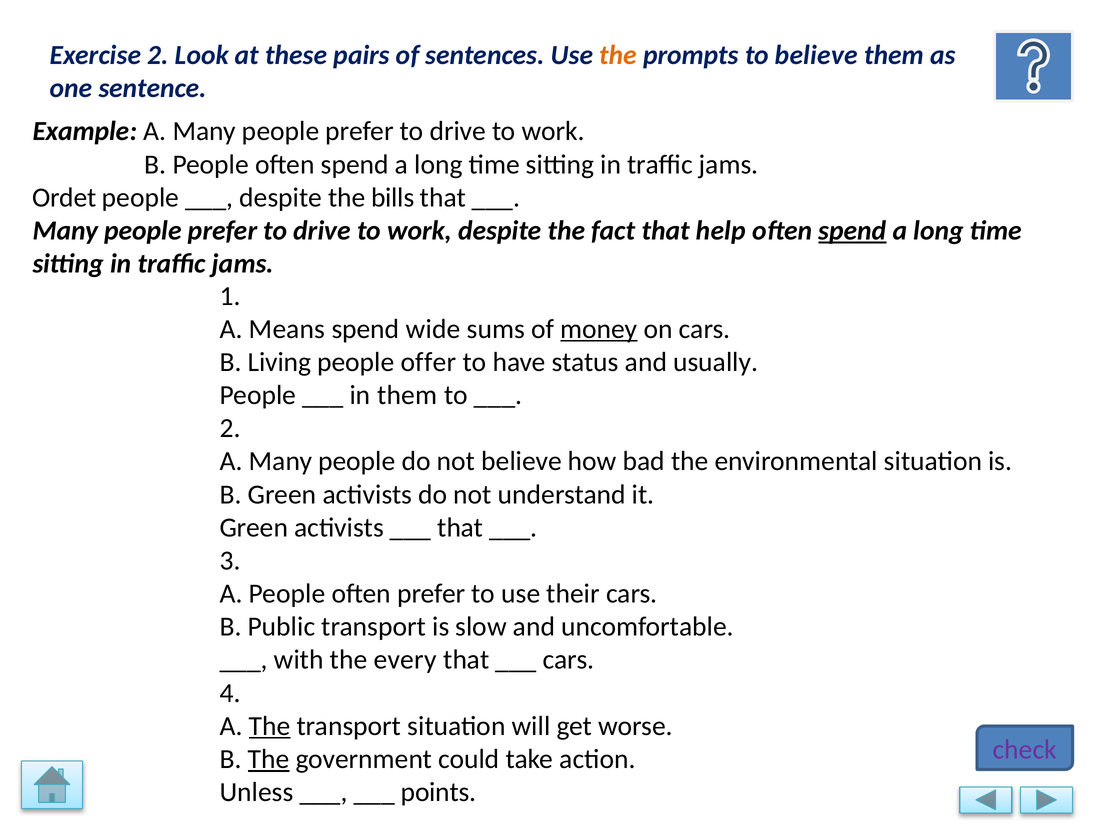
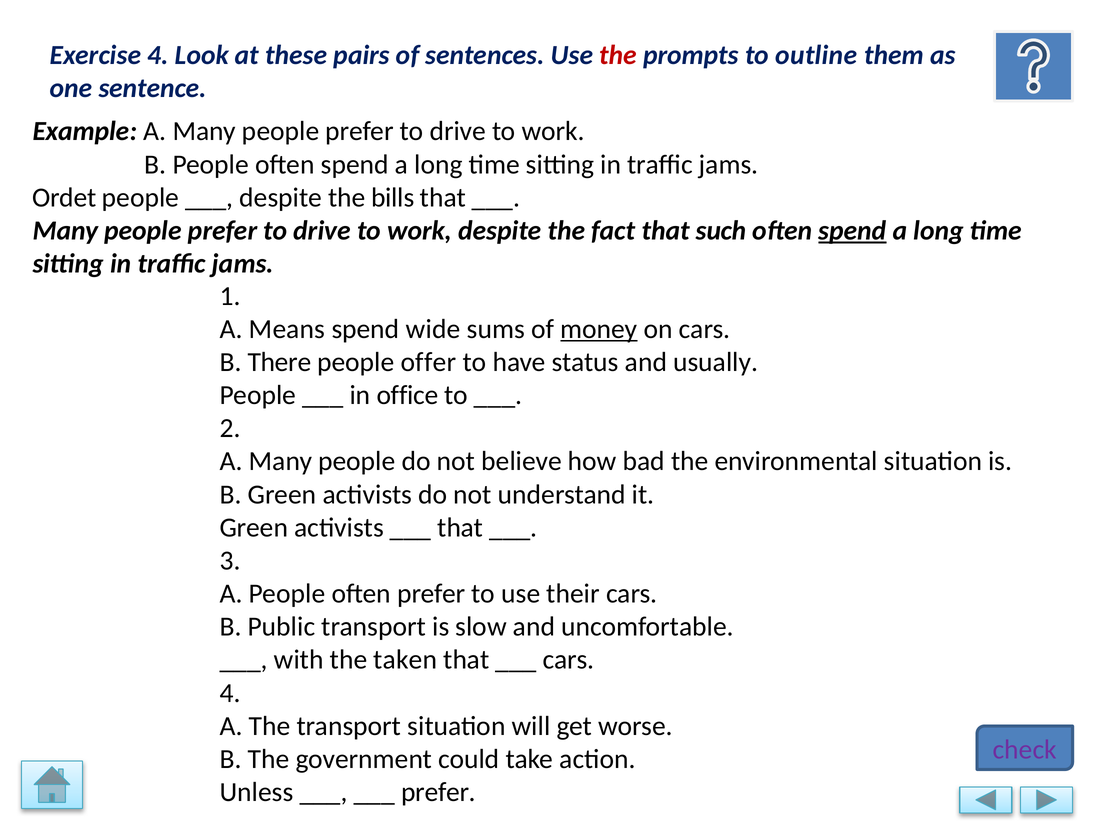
Exercise 2: 2 -> 4
the at (618, 55) colour: orange -> red
to believe: believe -> outline
help: help -> such
Living: Living -> There
in them: them -> office
every: every -> taken
The at (270, 726) underline: present -> none
The at (269, 759) underline: present -> none
points at (438, 792): points -> prefer
